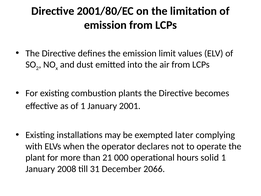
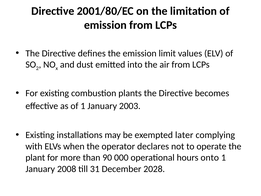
2001: 2001 -> 2003
21: 21 -> 90
solid: solid -> onto
2066: 2066 -> 2028
